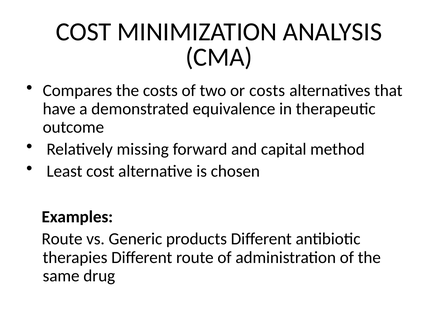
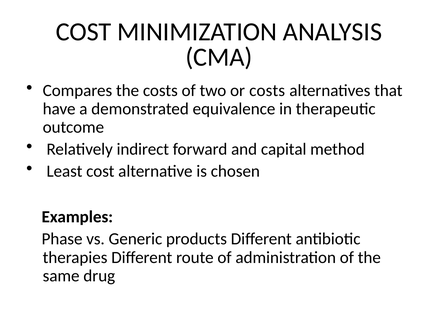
missing: missing -> indirect
Route at (62, 239): Route -> Phase
